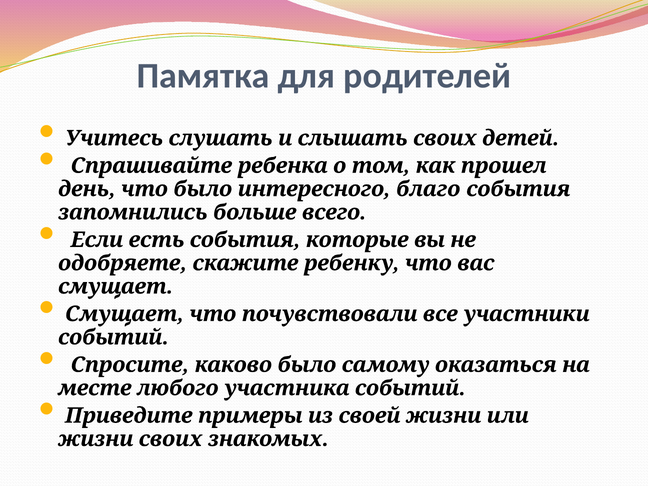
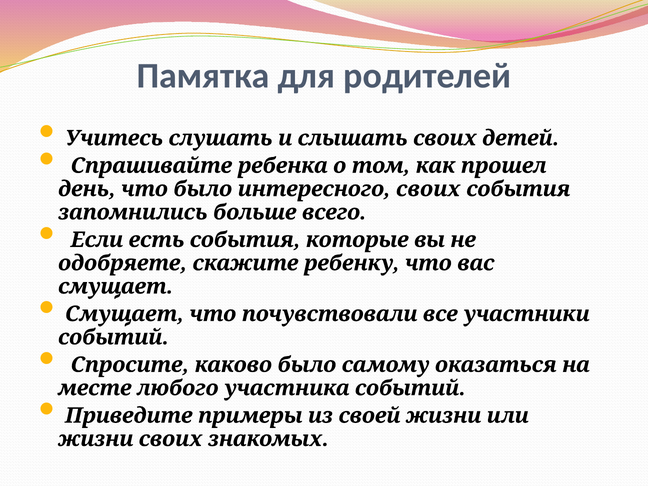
интересного благо: благо -> своих
